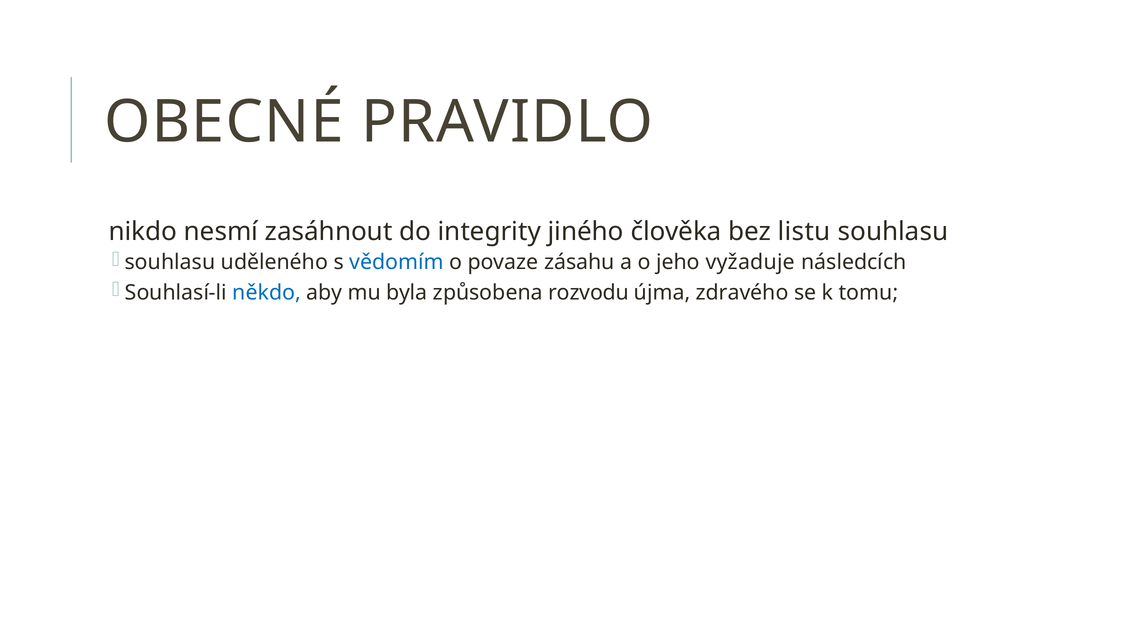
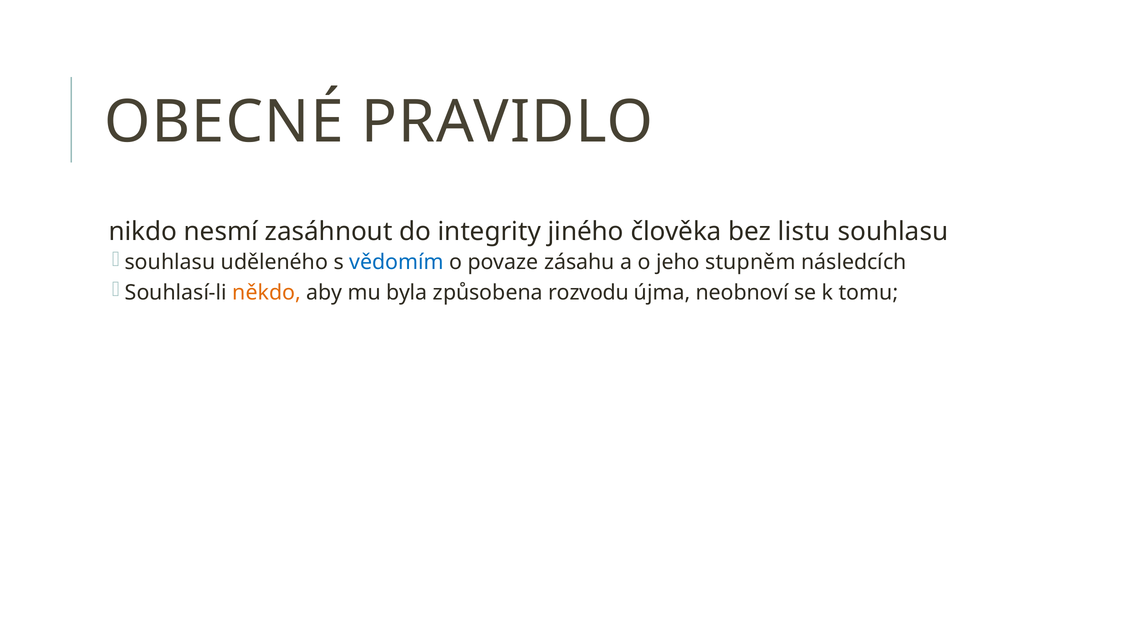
vyžaduje: vyžaduje -> stupněm
někdo colour: blue -> orange
zdravého: zdravého -> neobnoví
